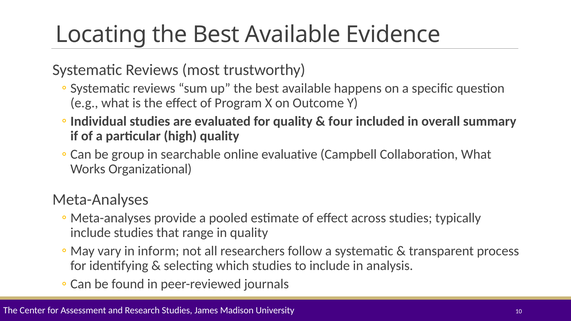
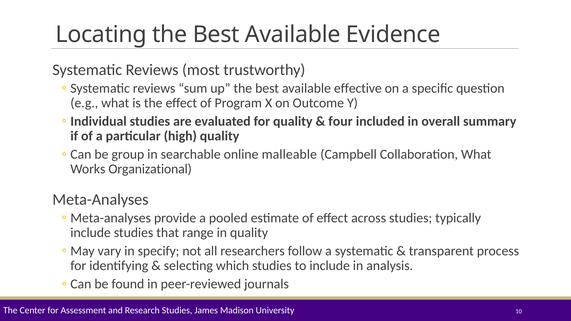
happens: happens -> effective
evaluative: evaluative -> malleable
inform: inform -> specify
